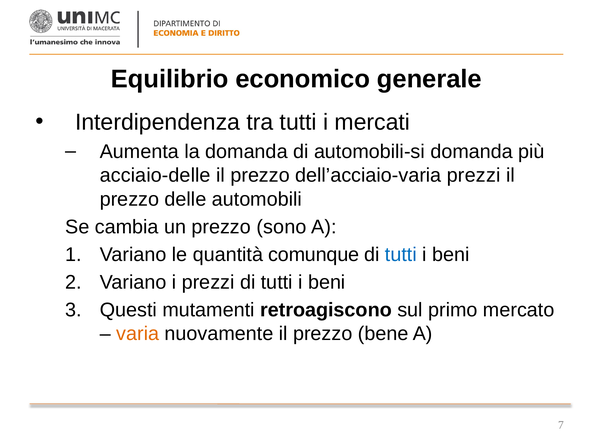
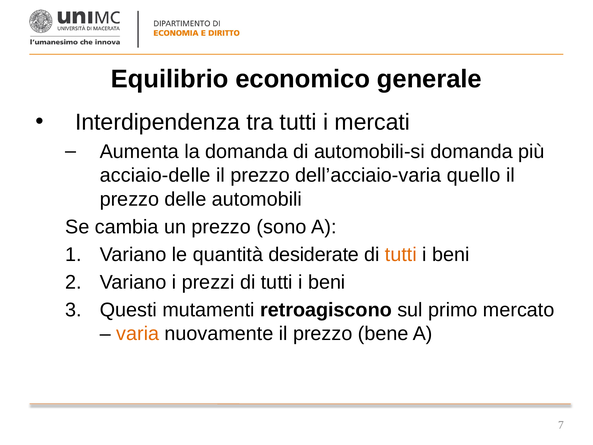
dell’acciaio-varia prezzi: prezzi -> quello
comunque: comunque -> desiderate
tutti at (401, 254) colour: blue -> orange
